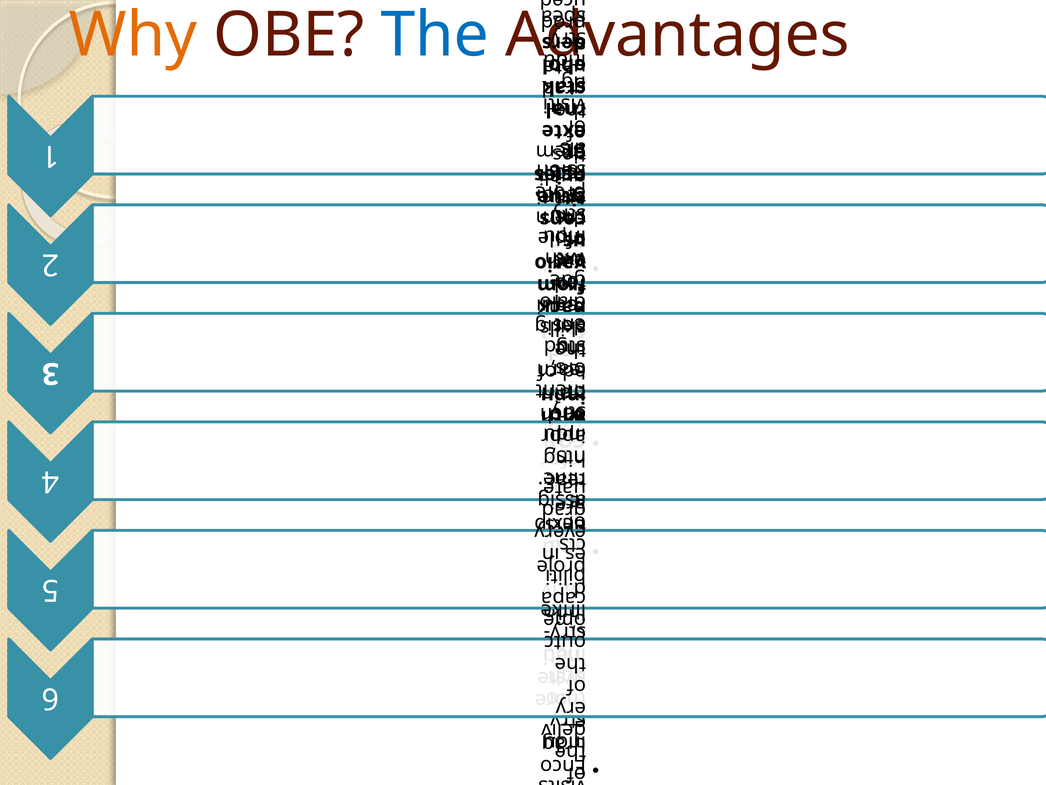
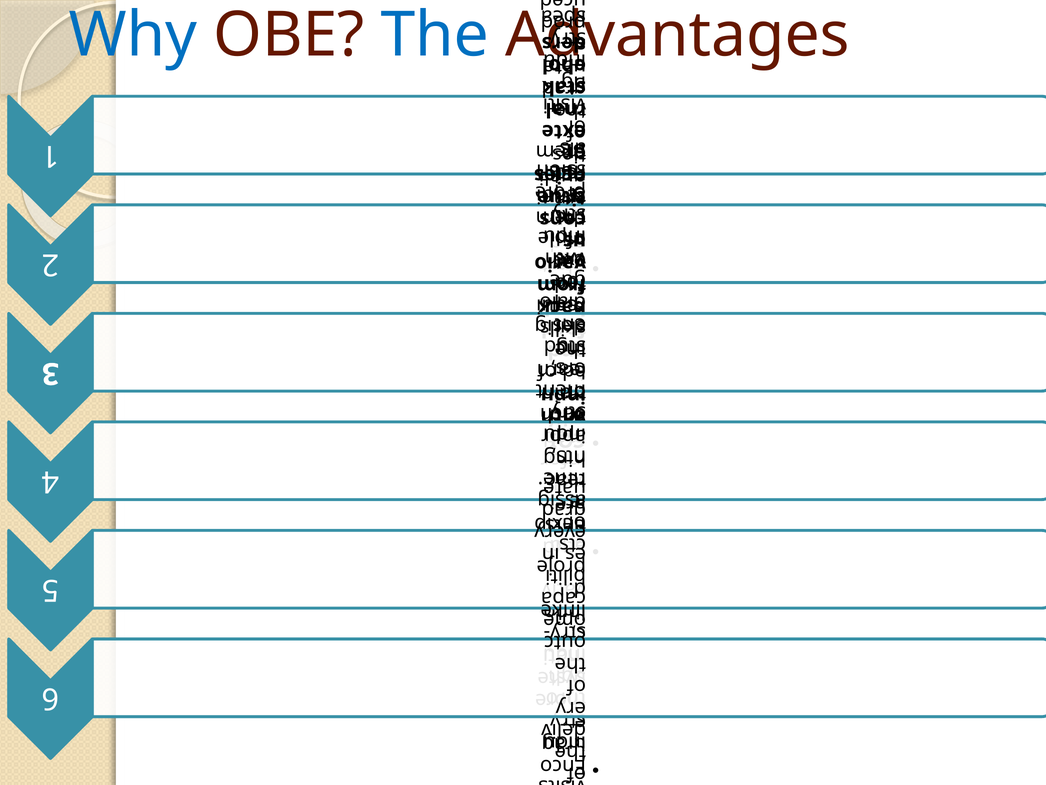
Why colour: orange -> blue
